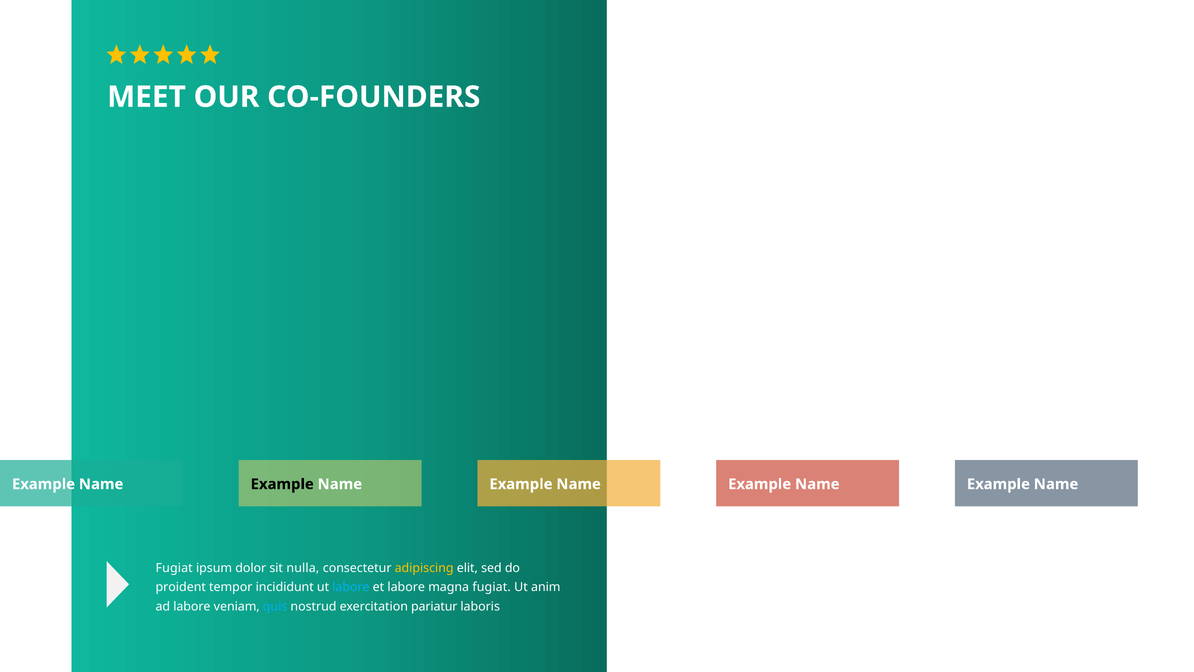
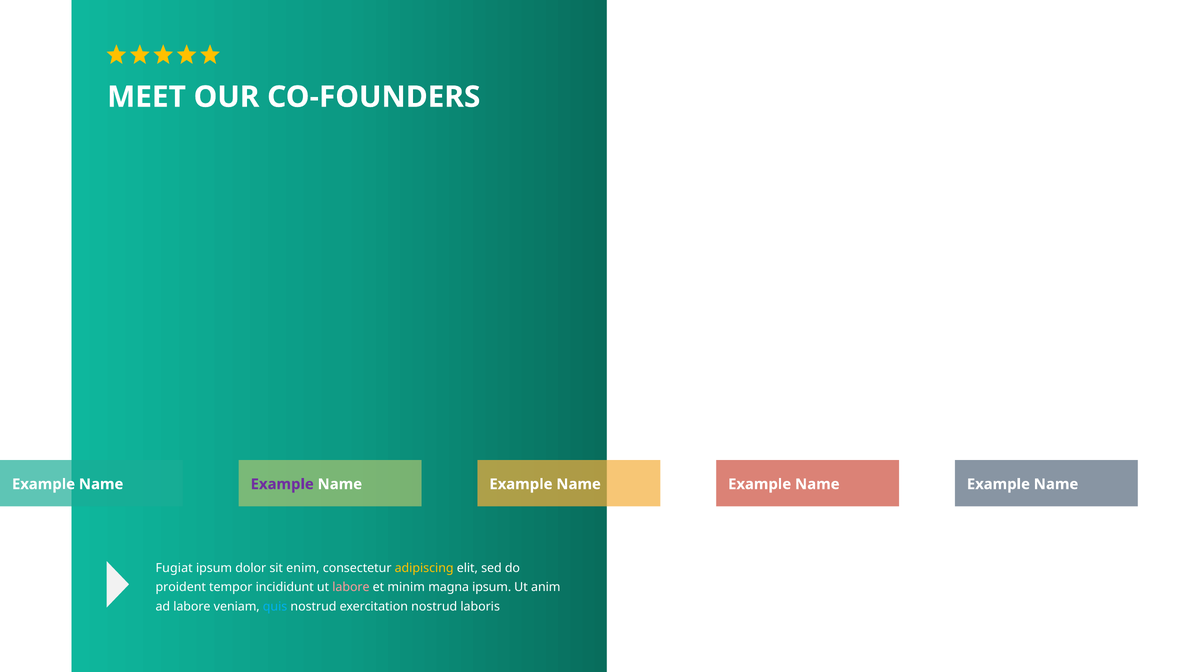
Example at (282, 484) colour: black -> purple
nulla: nulla -> enim
labore at (351, 587) colour: light blue -> pink
et labore: labore -> minim
magna fugiat: fugiat -> ipsum
exercitation pariatur: pariatur -> nostrud
